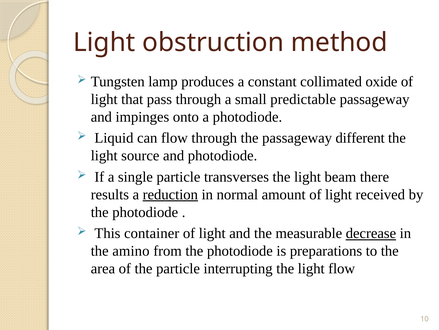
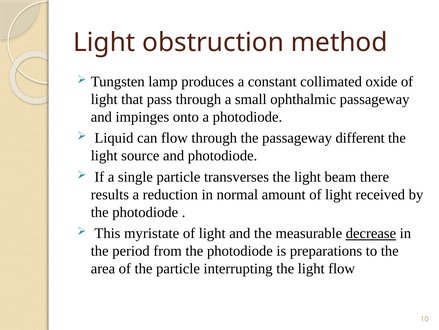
predictable: predictable -> ophthalmic
reduction underline: present -> none
container: container -> myristate
amino: amino -> period
